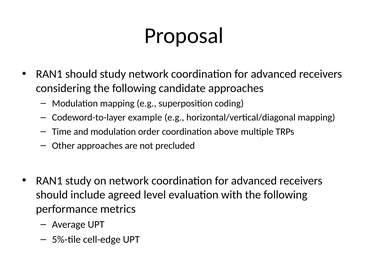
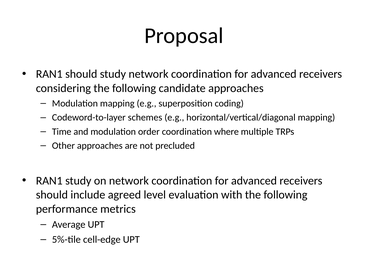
example: example -> schemes
above: above -> where
